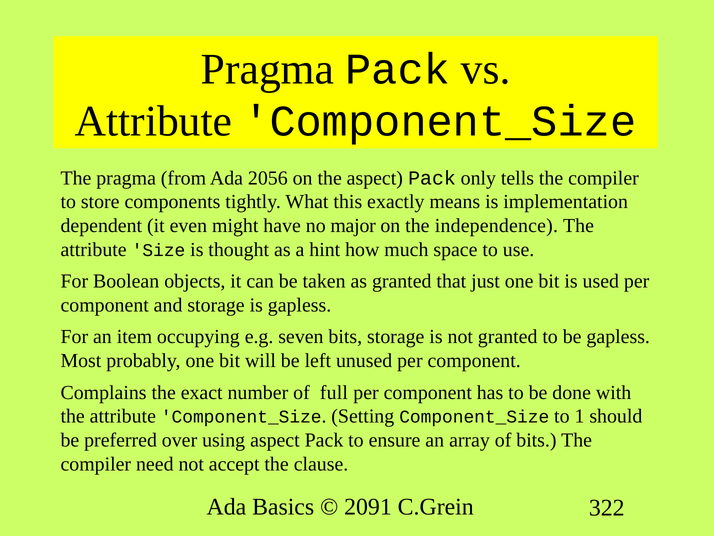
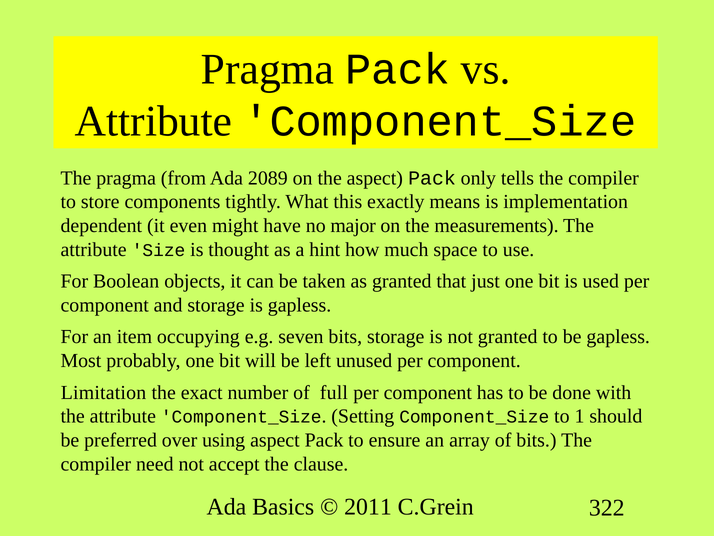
2056: 2056 -> 2089
independence: independence -> measurements
Complains: Complains -> Limitation
2091: 2091 -> 2011
